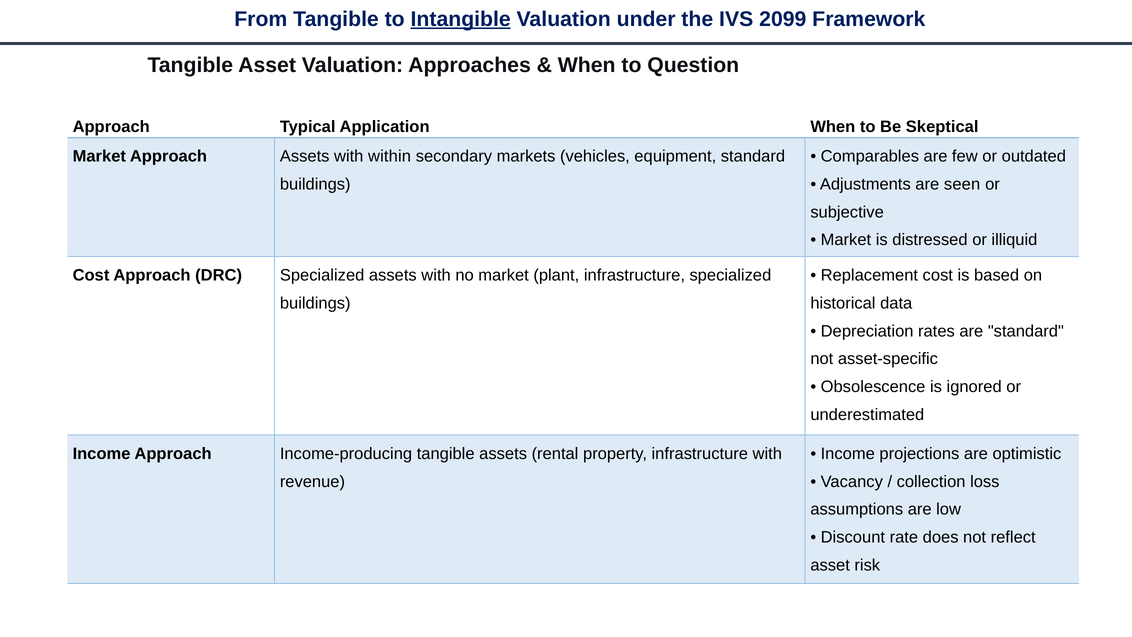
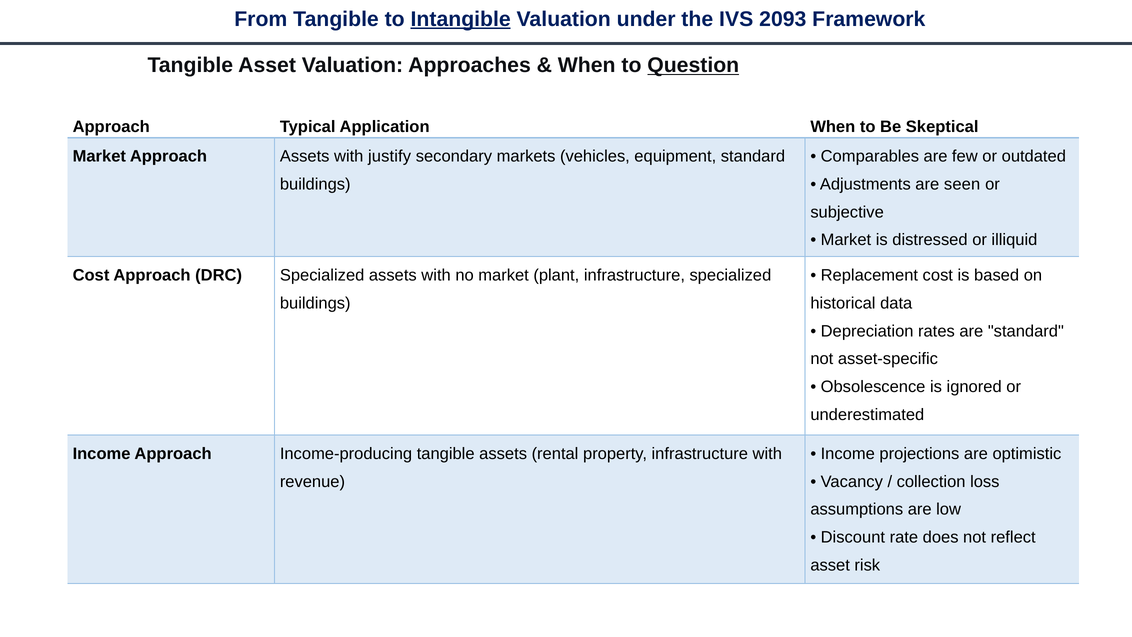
2099: 2099 -> 2093
Question underline: none -> present
within: within -> justify
